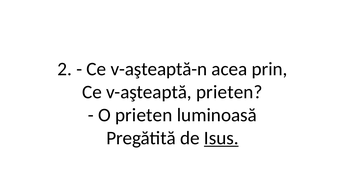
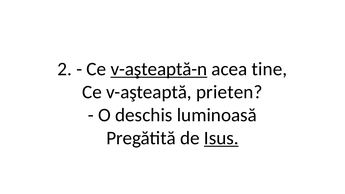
v-aşteaptă-n underline: none -> present
prin: prin -> tine
O prieten: prieten -> deschis
